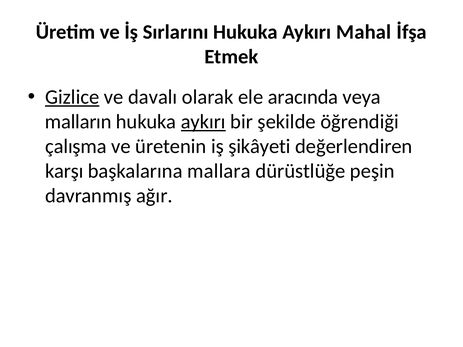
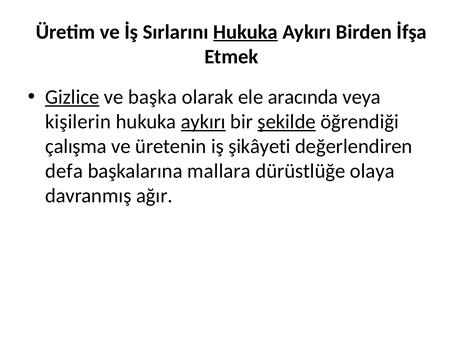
Hukuka at (246, 32) underline: none -> present
Mahal: Mahal -> Birden
davalı: davalı -> başka
malların: malların -> kişilerin
şekilde underline: none -> present
karşı: karşı -> defa
peşin: peşin -> olaya
